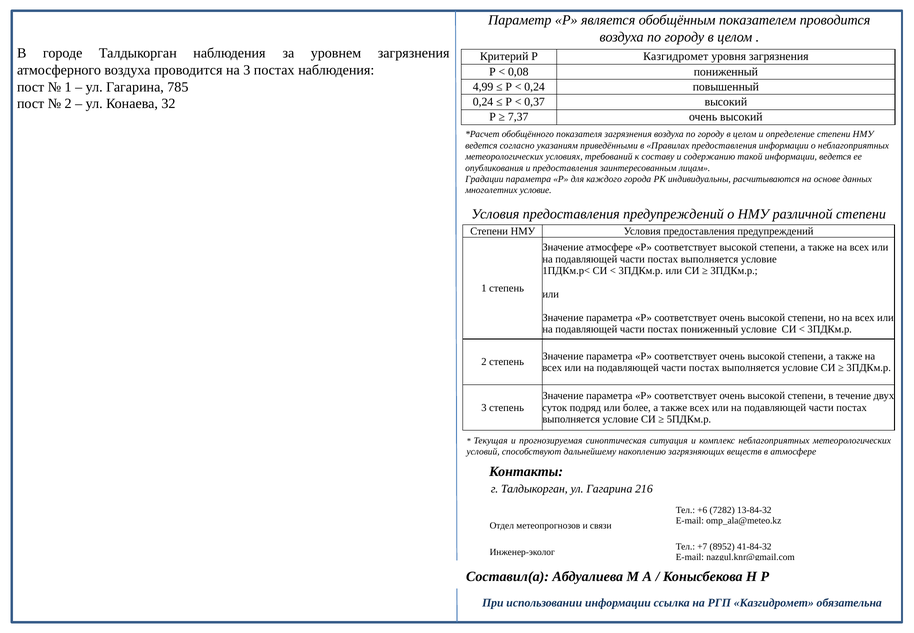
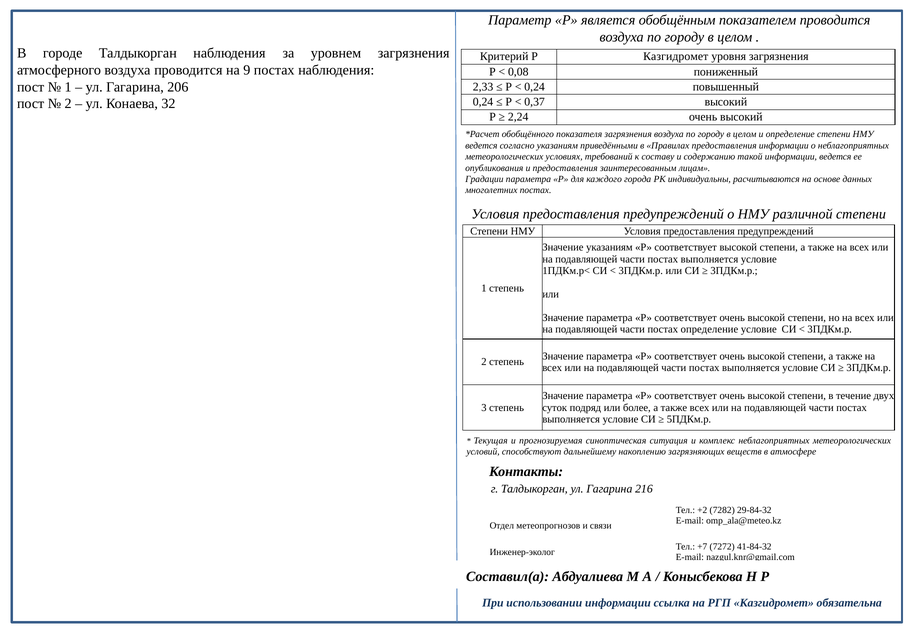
на 3: 3 -> 9
785: 785 -> 206
4,99: 4,99 -> 2,33
7,37: 7,37 -> 2,24
многолетних условие: условие -> постах
Значение атмосфере: атмосфере -> указаниям
постах пониженный: пониженный -> определение
+6: +6 -> +2
13-84-32: 13-84-32 -> 29-84-32
8952: 8952 -> 7272
